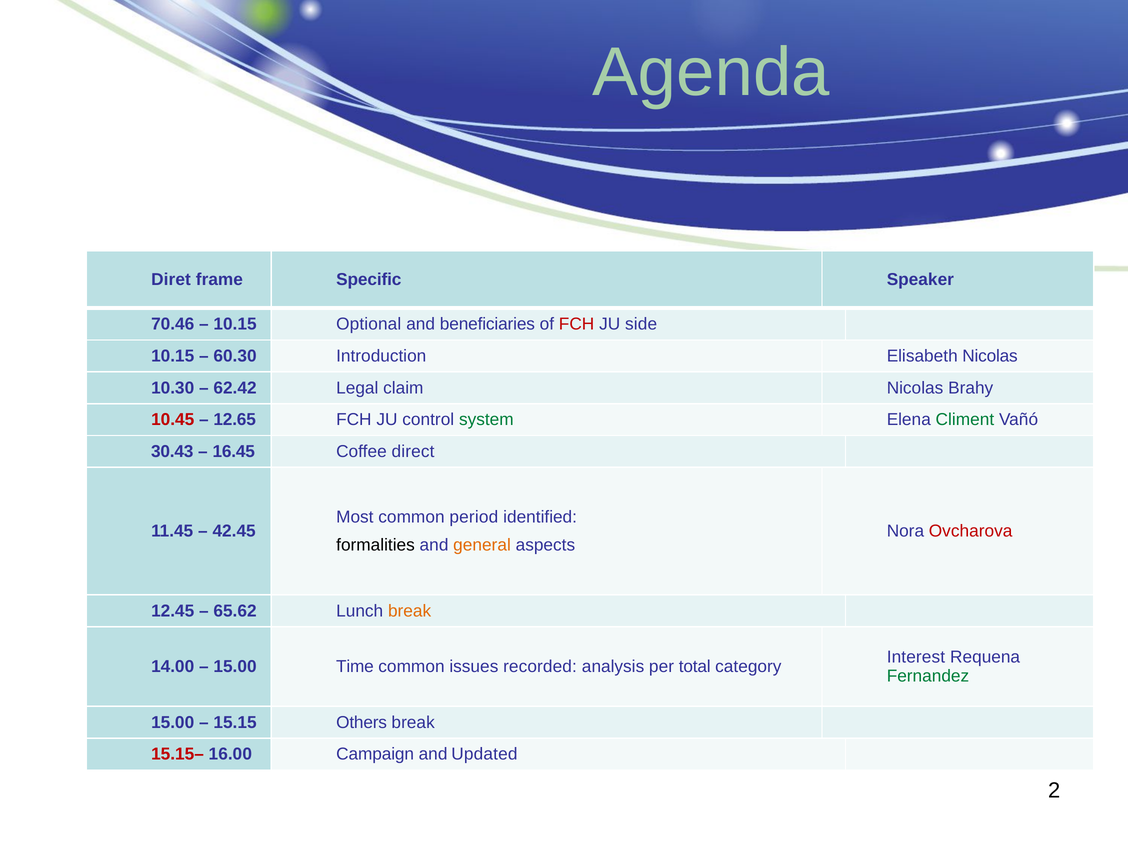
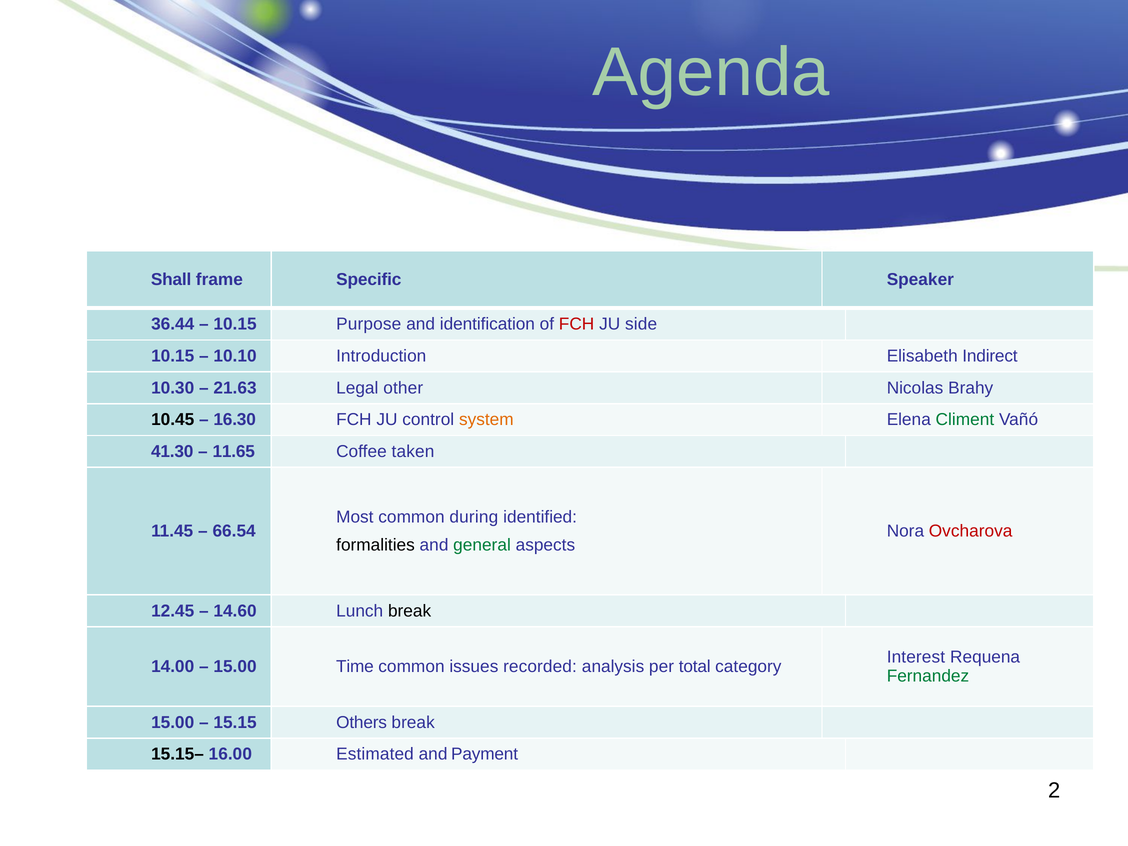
Diret: Diret -> Shall
70.46: 70.46 -> 36.44
Optional: Optional -> Purpose
beneficiaries: beneficiaries -> identification
60.30: 60.30 -> 10.10
Elisabeth Nicolas: Nicolas -> Indirect
62.42: 62.42 -> 21.63
claim: claim -> other
10.45 colour: red -> black
12.65: 12.65 -> 16.30
system colour: green -> orange
30.43: 30.43 -> 41.30
16.45: 16.45 -> 11.65
direct: direct -> taken
period: period -> during
42.45: 42.45 -> 66.54
general colour: orange -> green
65.62: 65.62 -> 14.60
break at (410, 611) colour: orange -> black
15.15– colour: red -> black
Campaign: Campaign -> Estimated
Updated: Updated -> Payment
